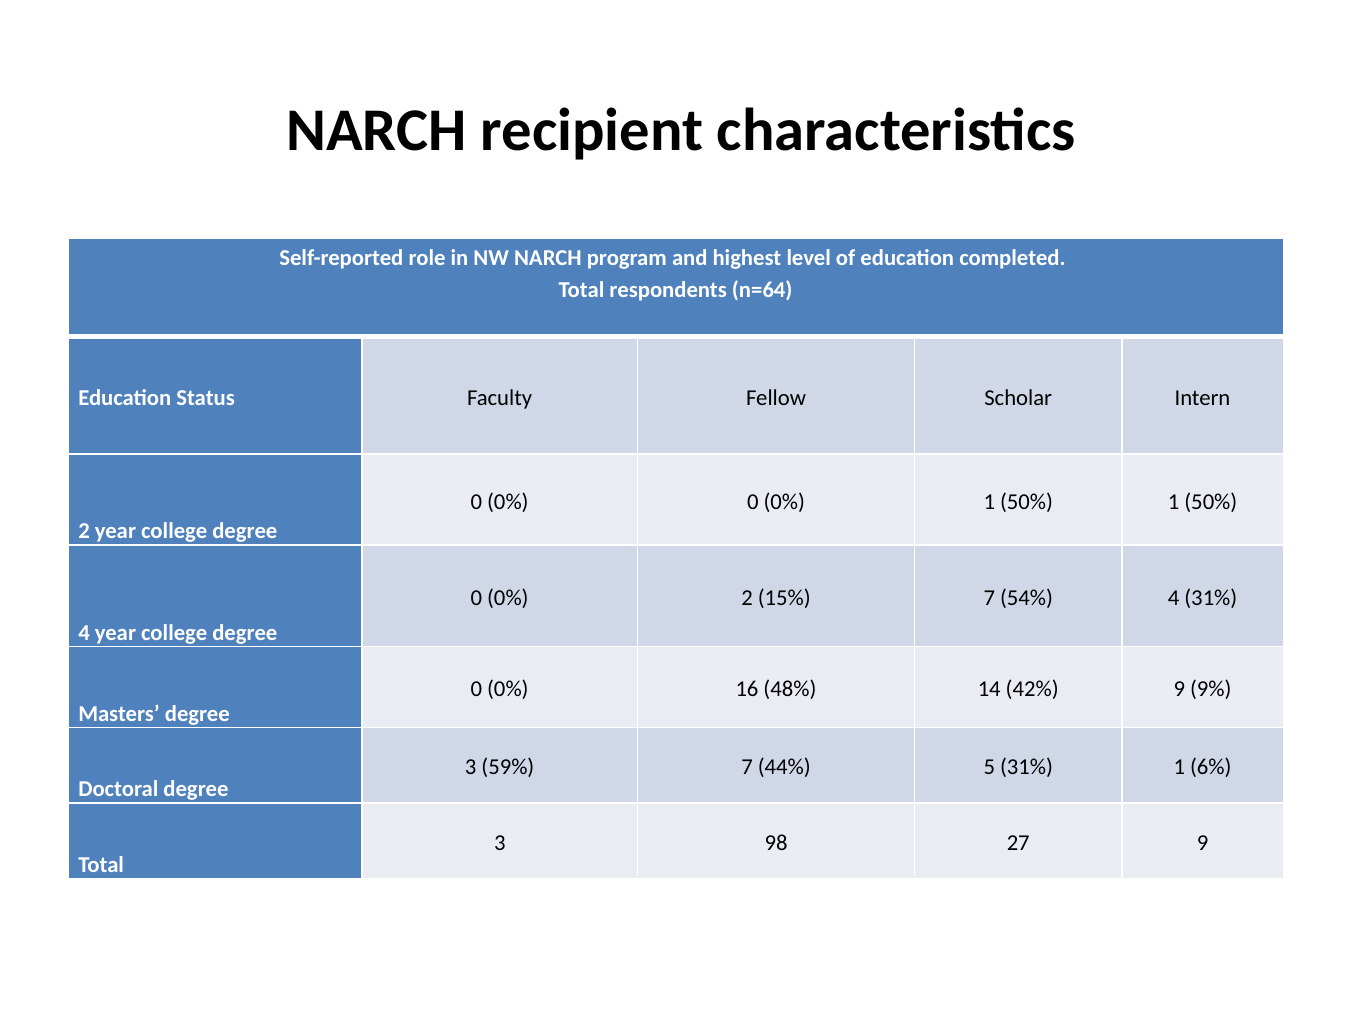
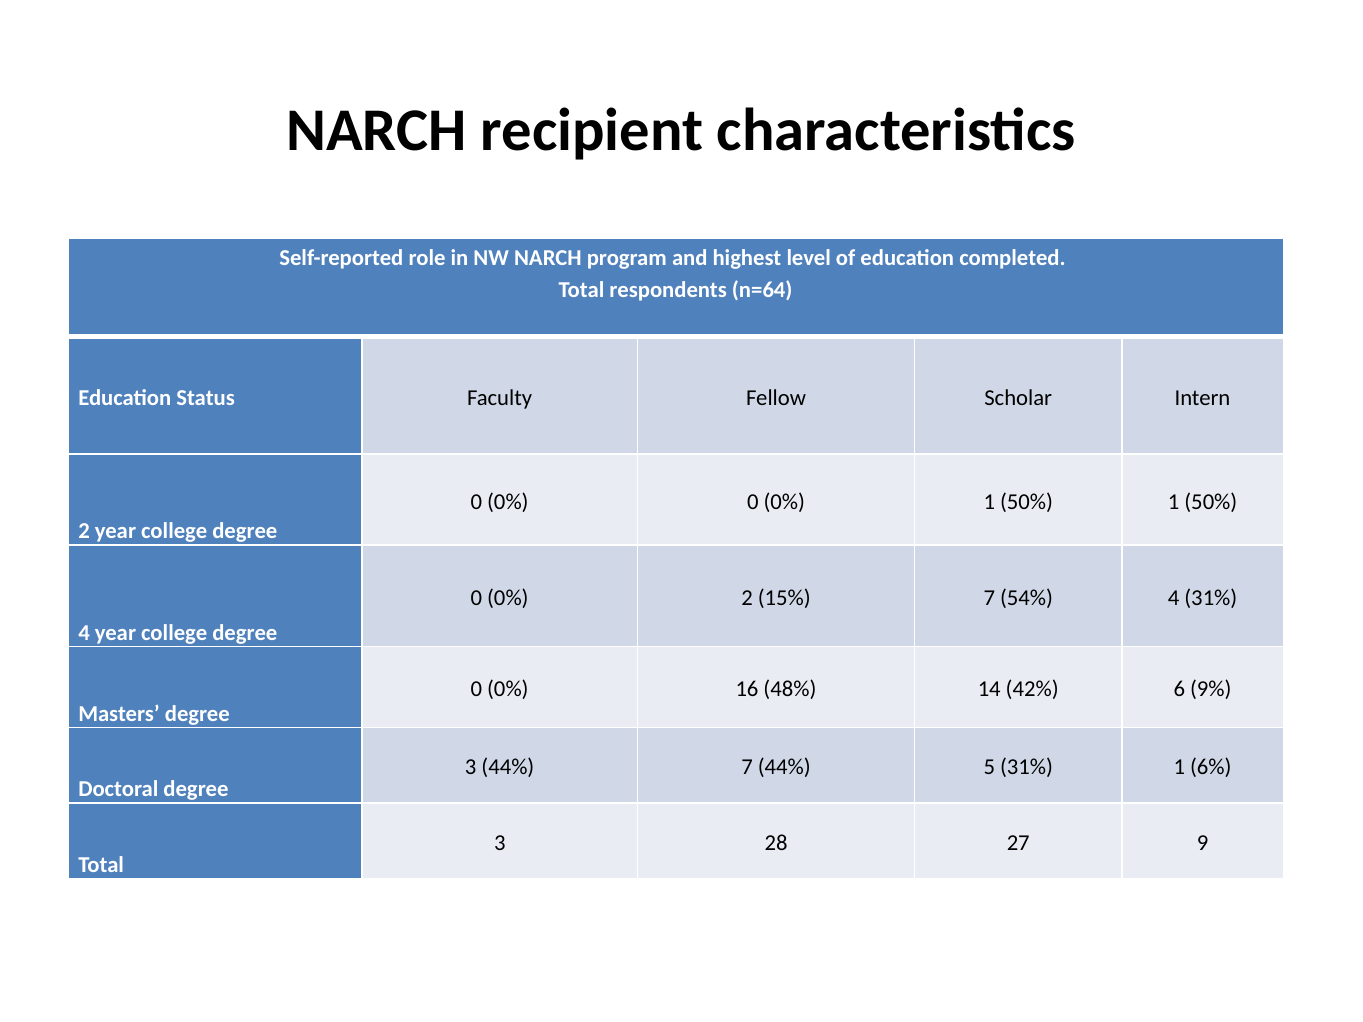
42% 9: 9 -> 6
3 59%: 59% -> 44%
98: 98 -> 28
